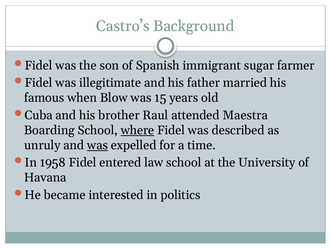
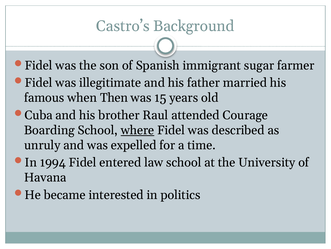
Blow: Blow -> Then
Maestra: Maestra -> Courage
was at (98, 145) underline: present -> none
1958: 1958 -> 1994
